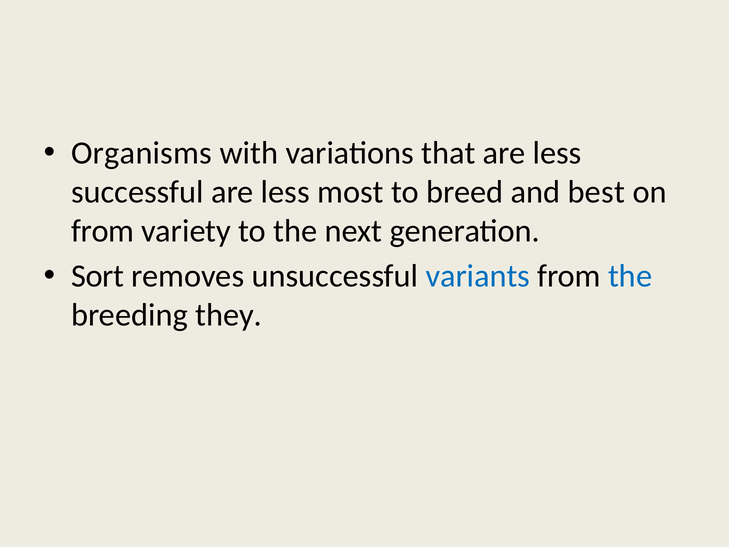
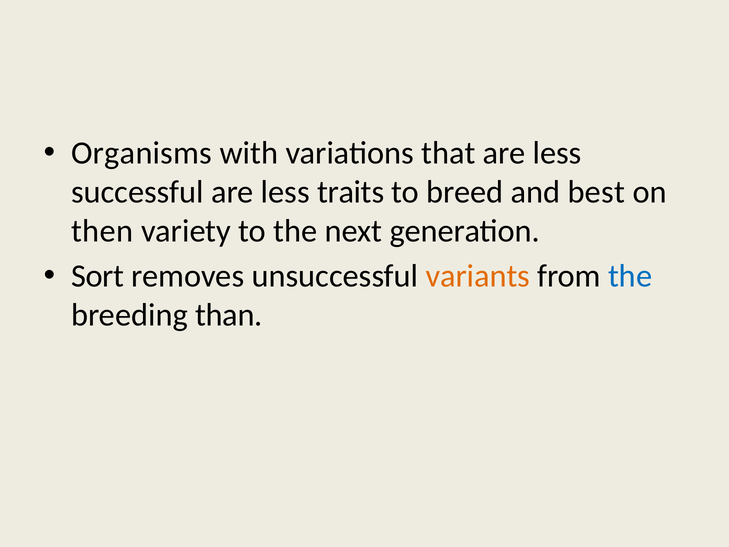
most: most -> traits
from at (103, 231): from -> then
variants colour: blue -> orange
they: they -> than
